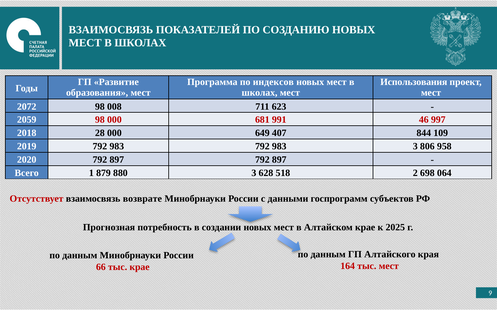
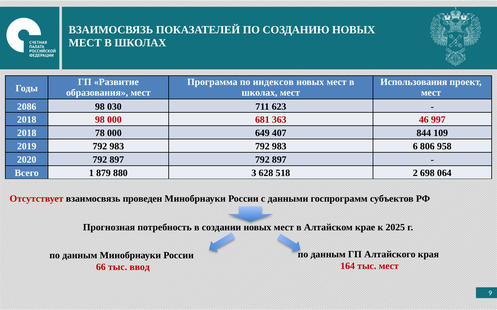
2072: 2072 -> 2086
008: 008 -> 030
2059 at (27, 120): 2059 -> 2018
991: 991 -> 363
28: 28 -> 78
983 3: 3 -> 6
возврате: возврате -> проведен
тыс крае: крае -> ввод
